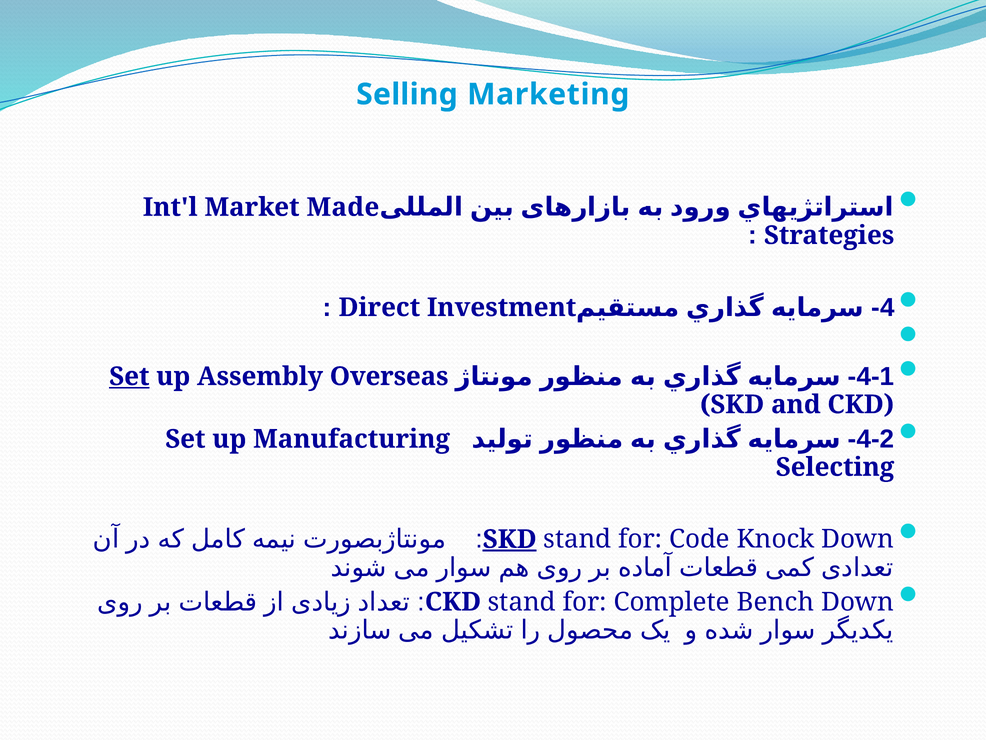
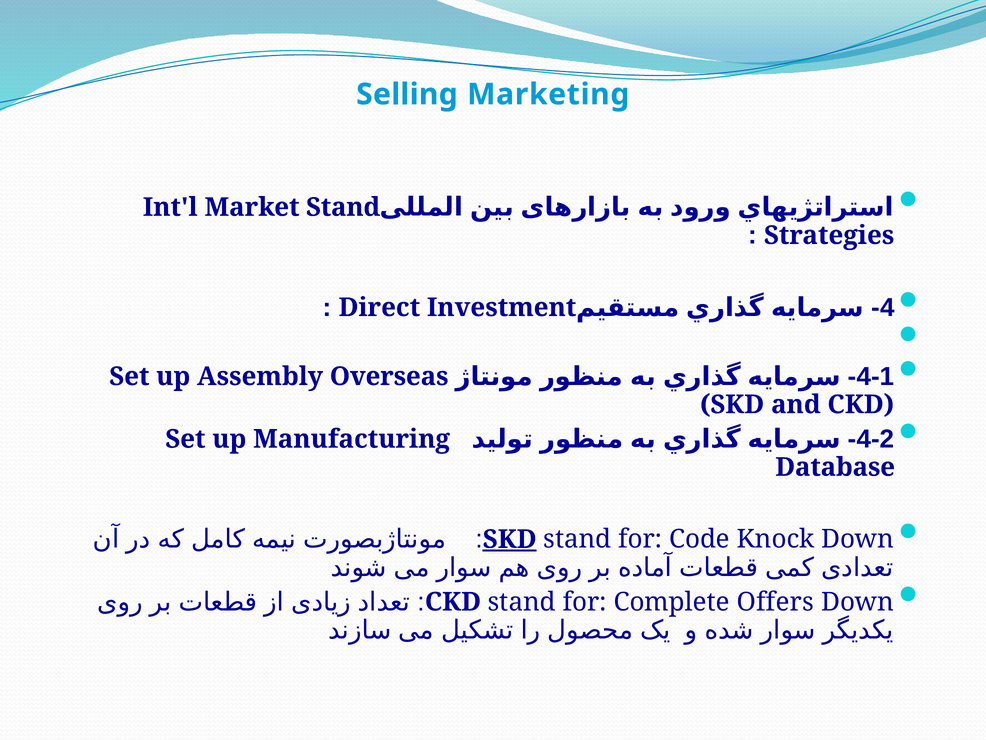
Market Made: Made -> Stand
Set at (129, 376) underline: present -> none
Selecting: Selecting -> Database
Bench: Bench -> Offers
